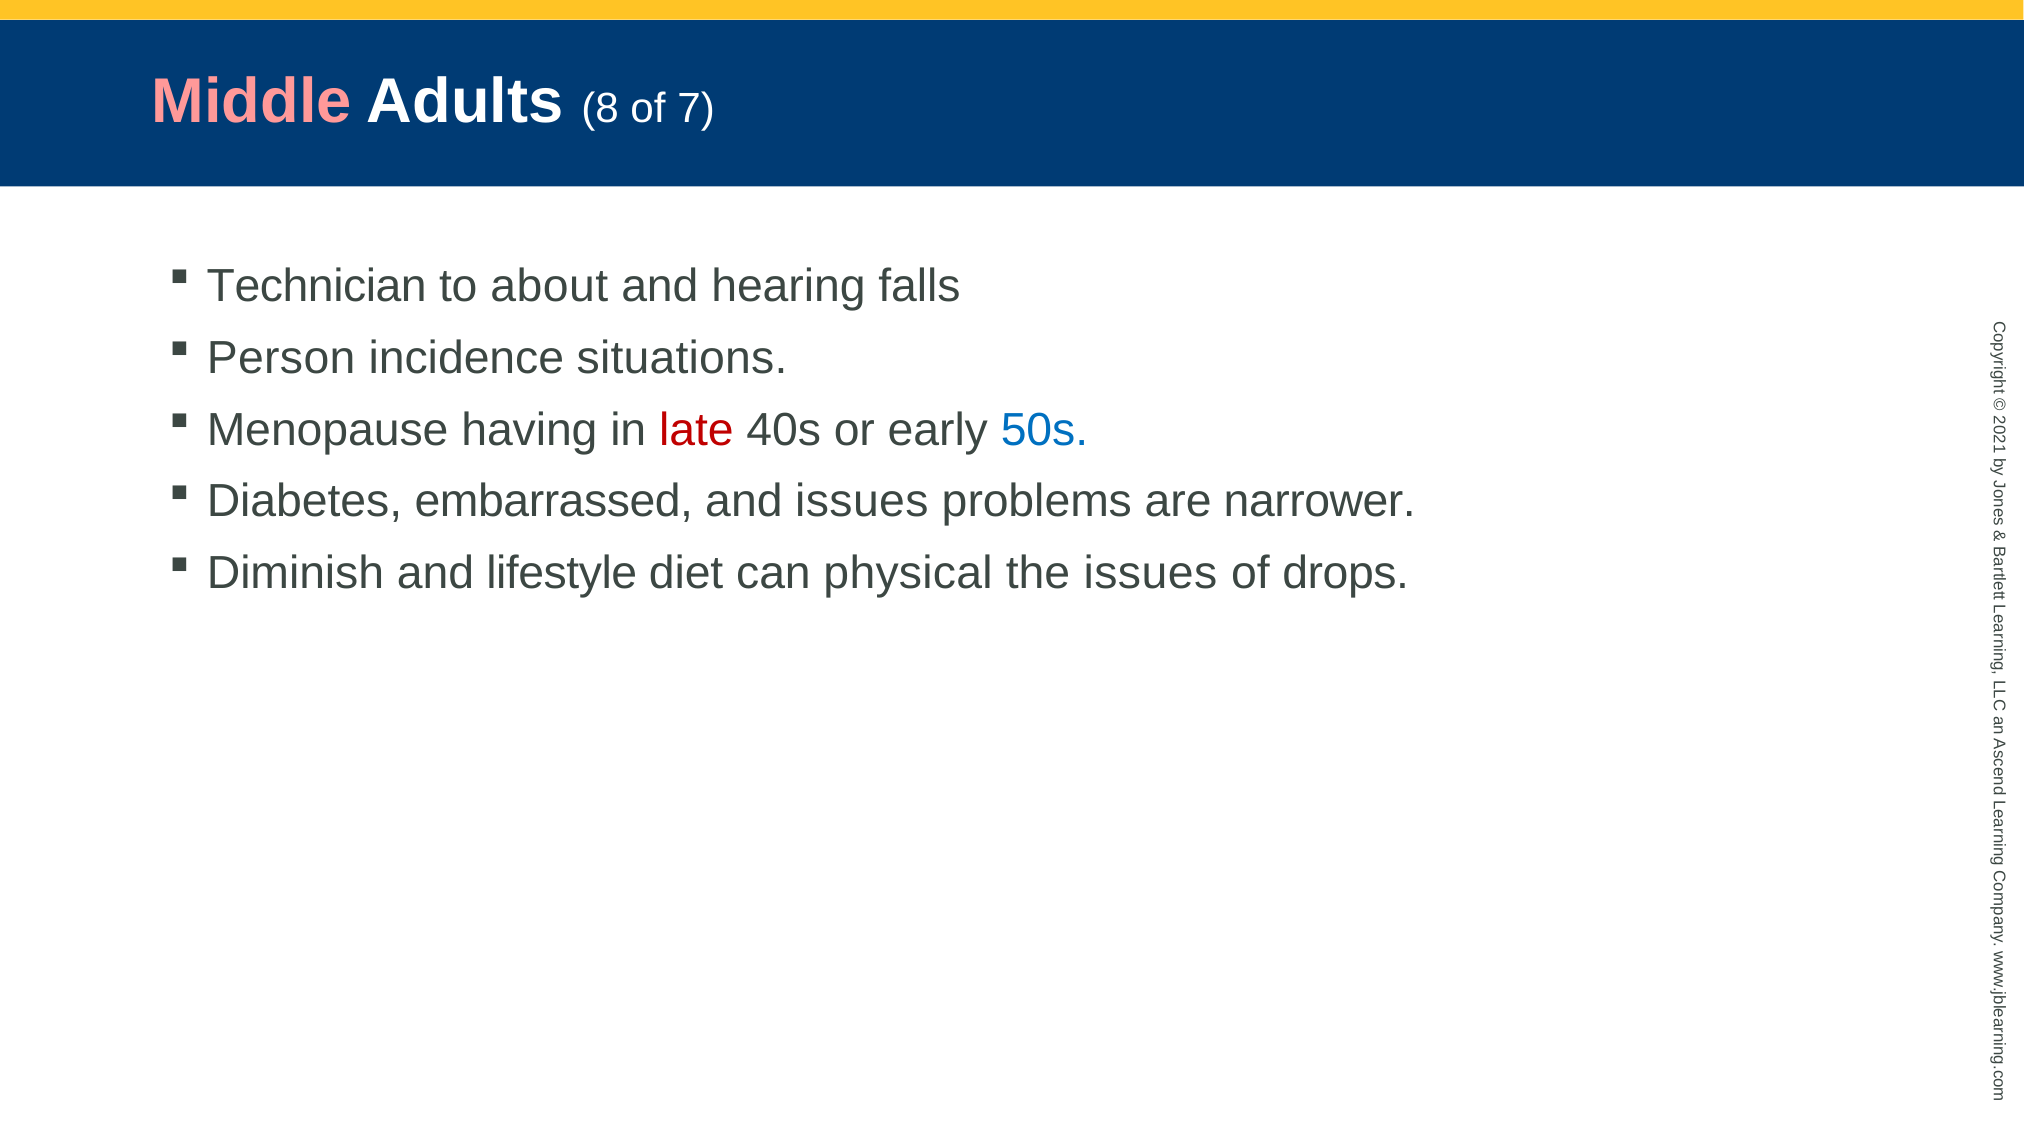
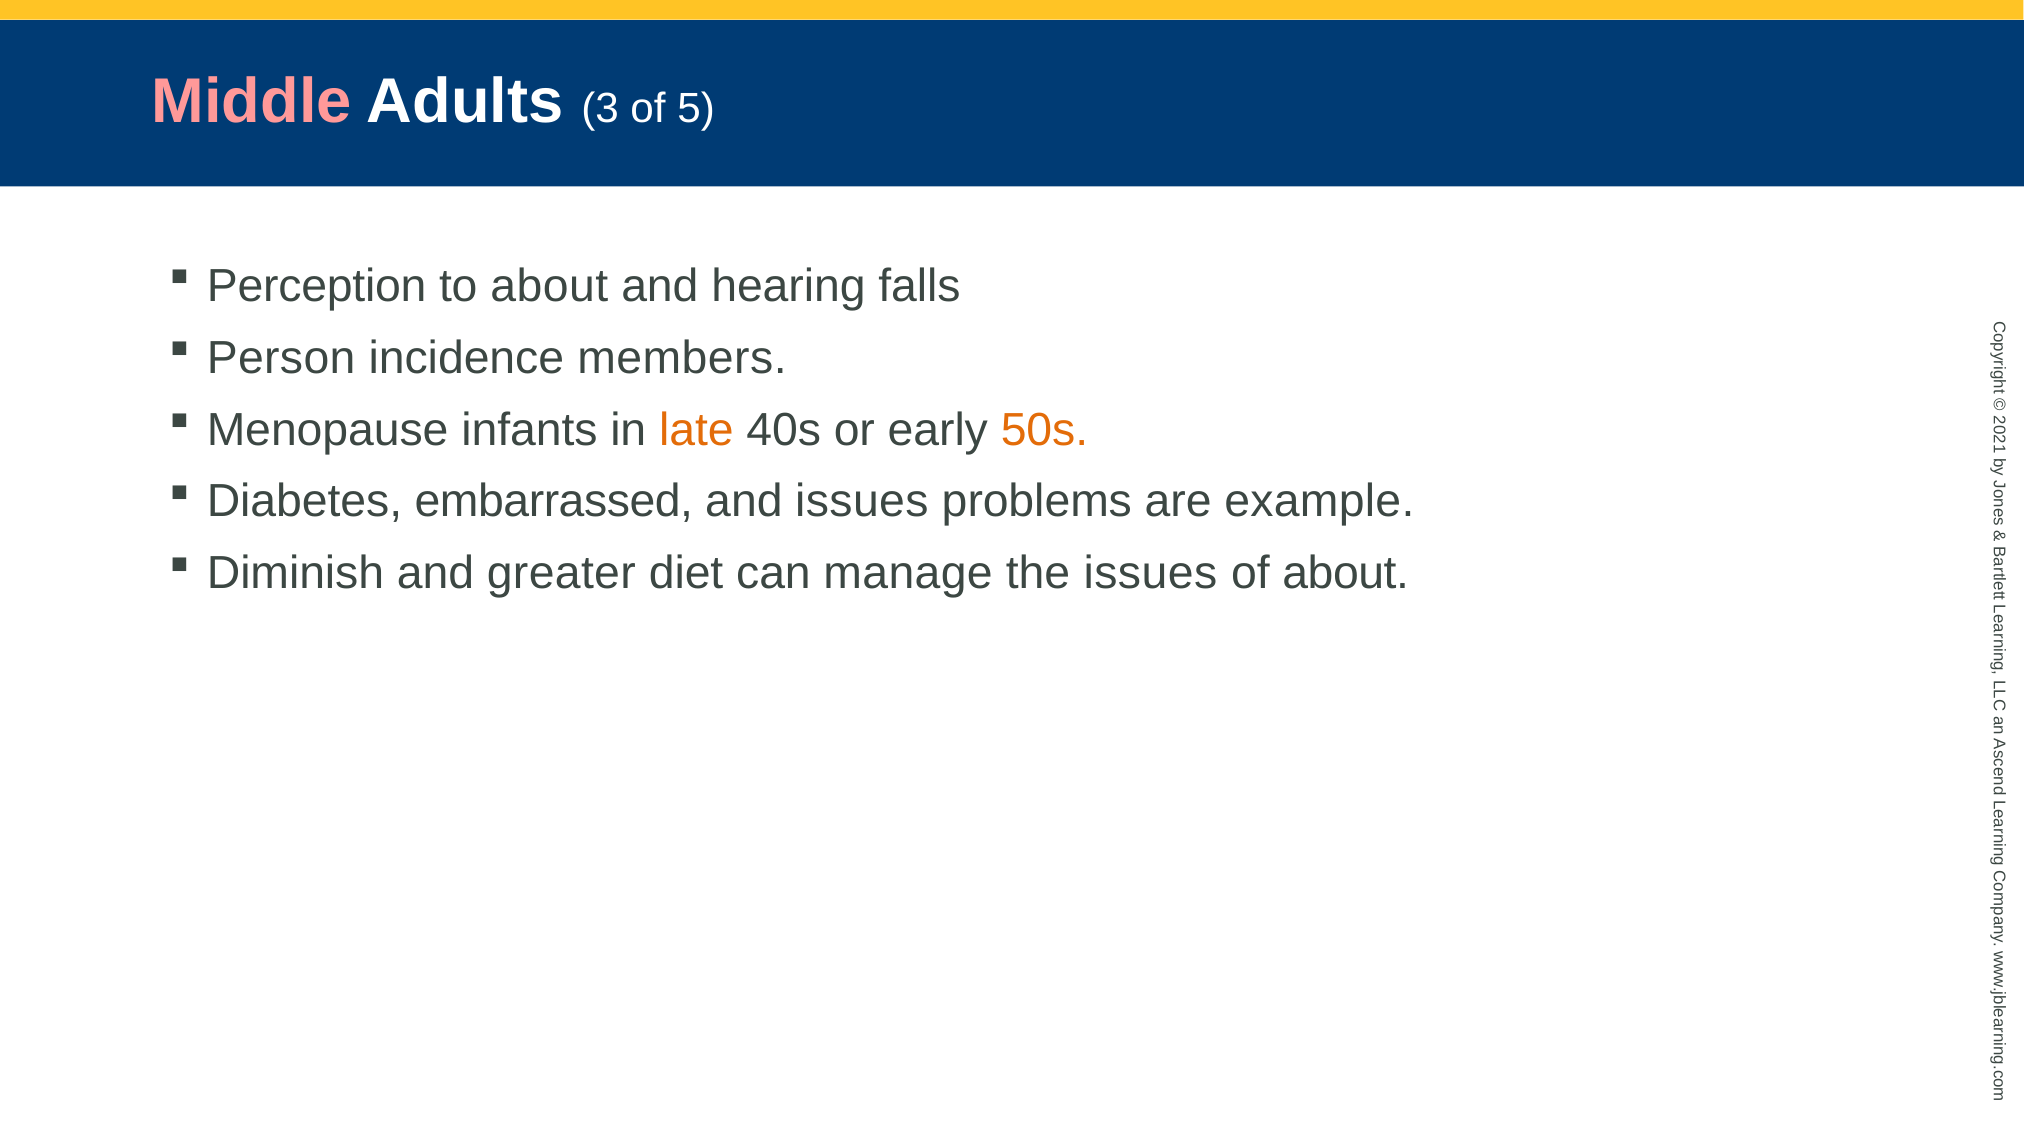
8: 8 -> 3
7: 7 -> 5
Technician: Technician -> Perception
situations: situations -> members
having: having -> infants
late colour: red -> orange
50s colour: blue -> orange
narrower: narrower -> example
lifestyle: lifestyle -> greater
physical: physical -> manage
of drops: drops -> about
